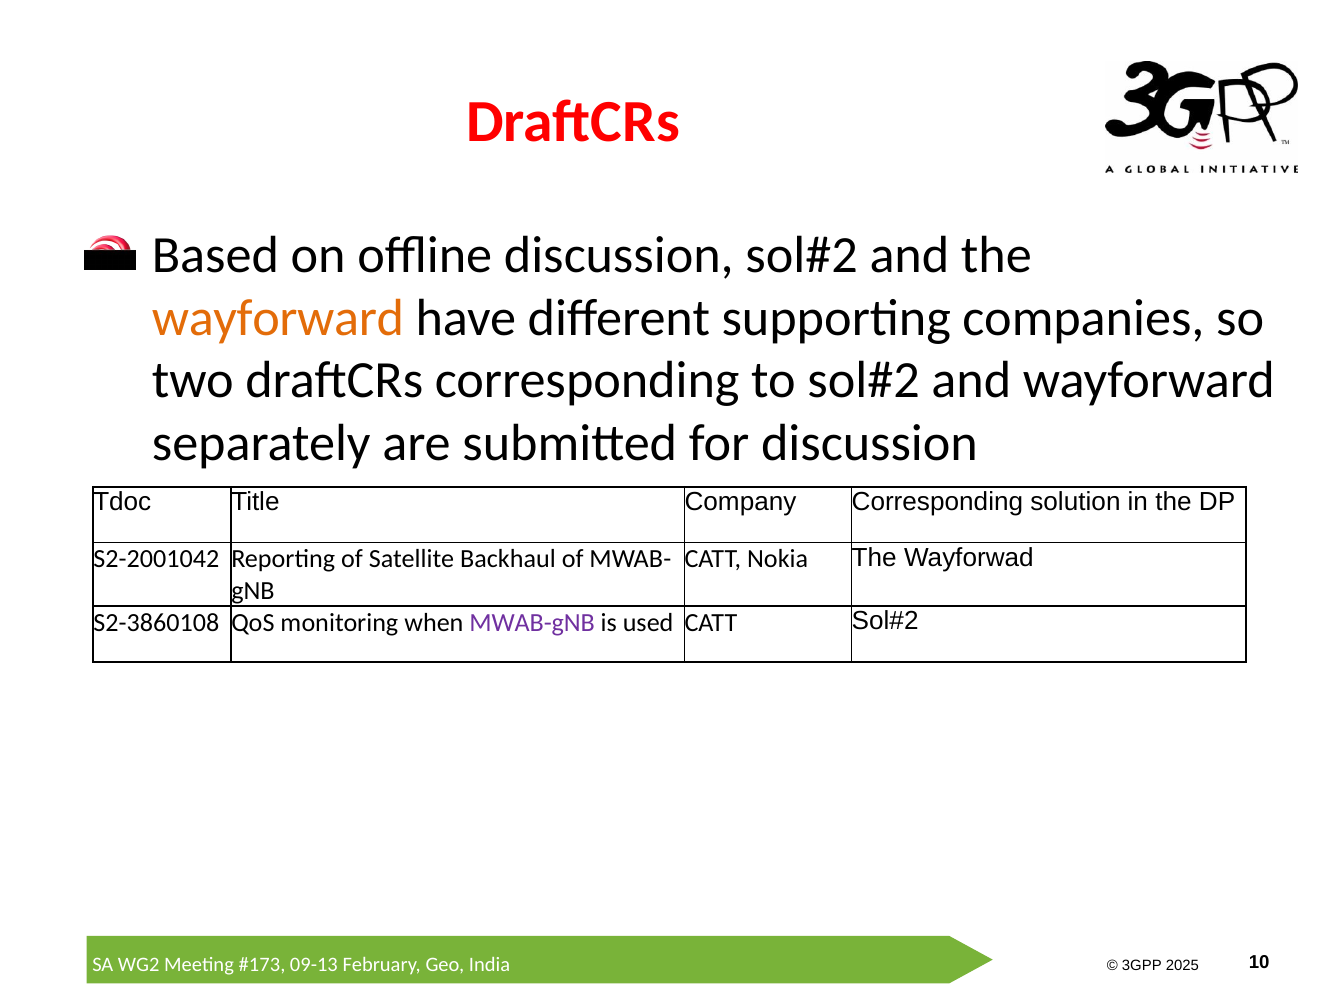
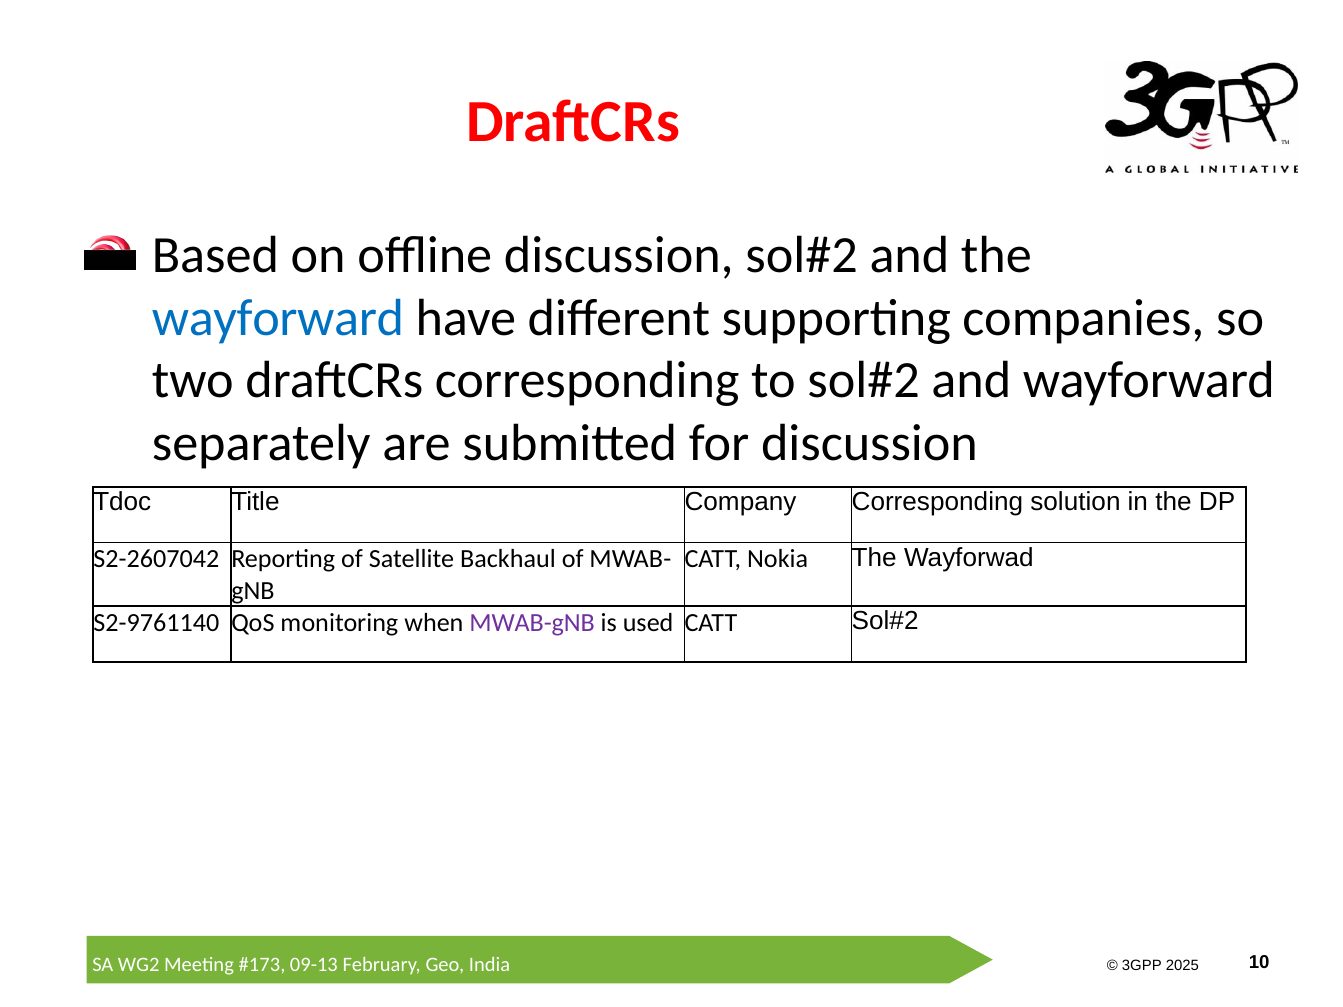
wayforward at (278, 318) colour: orange -> blue
S2-2001042: S2-2001042 -> S2-2607042
S2-3860108: S2-3860108 -> S2-9761140
